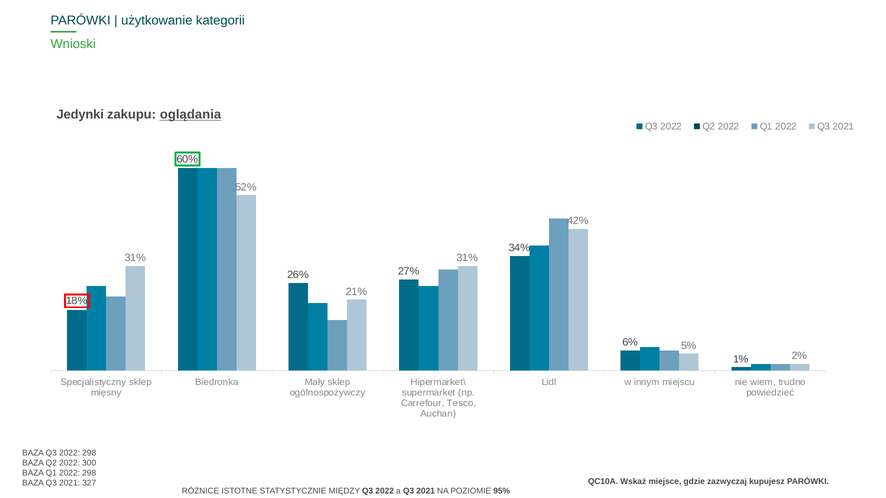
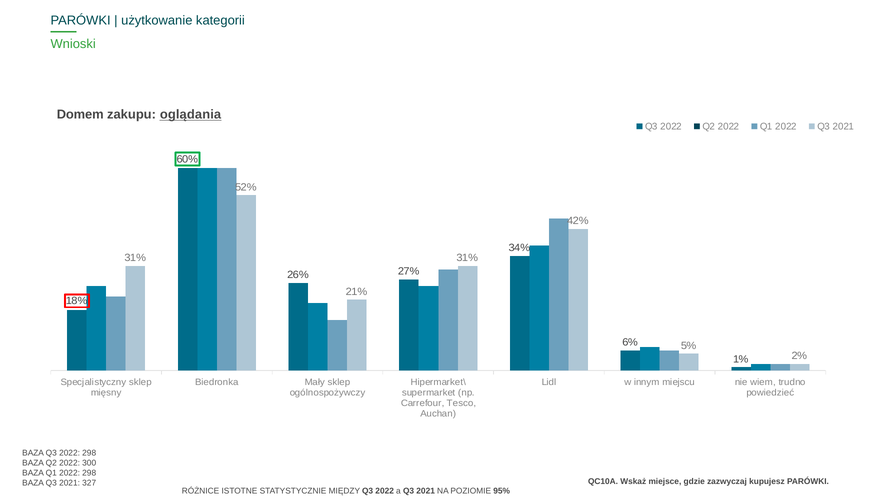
Jedynki: Jedynki -> Domem
